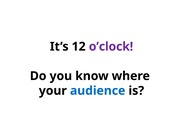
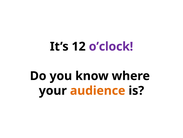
audience colour: blue -> orange
